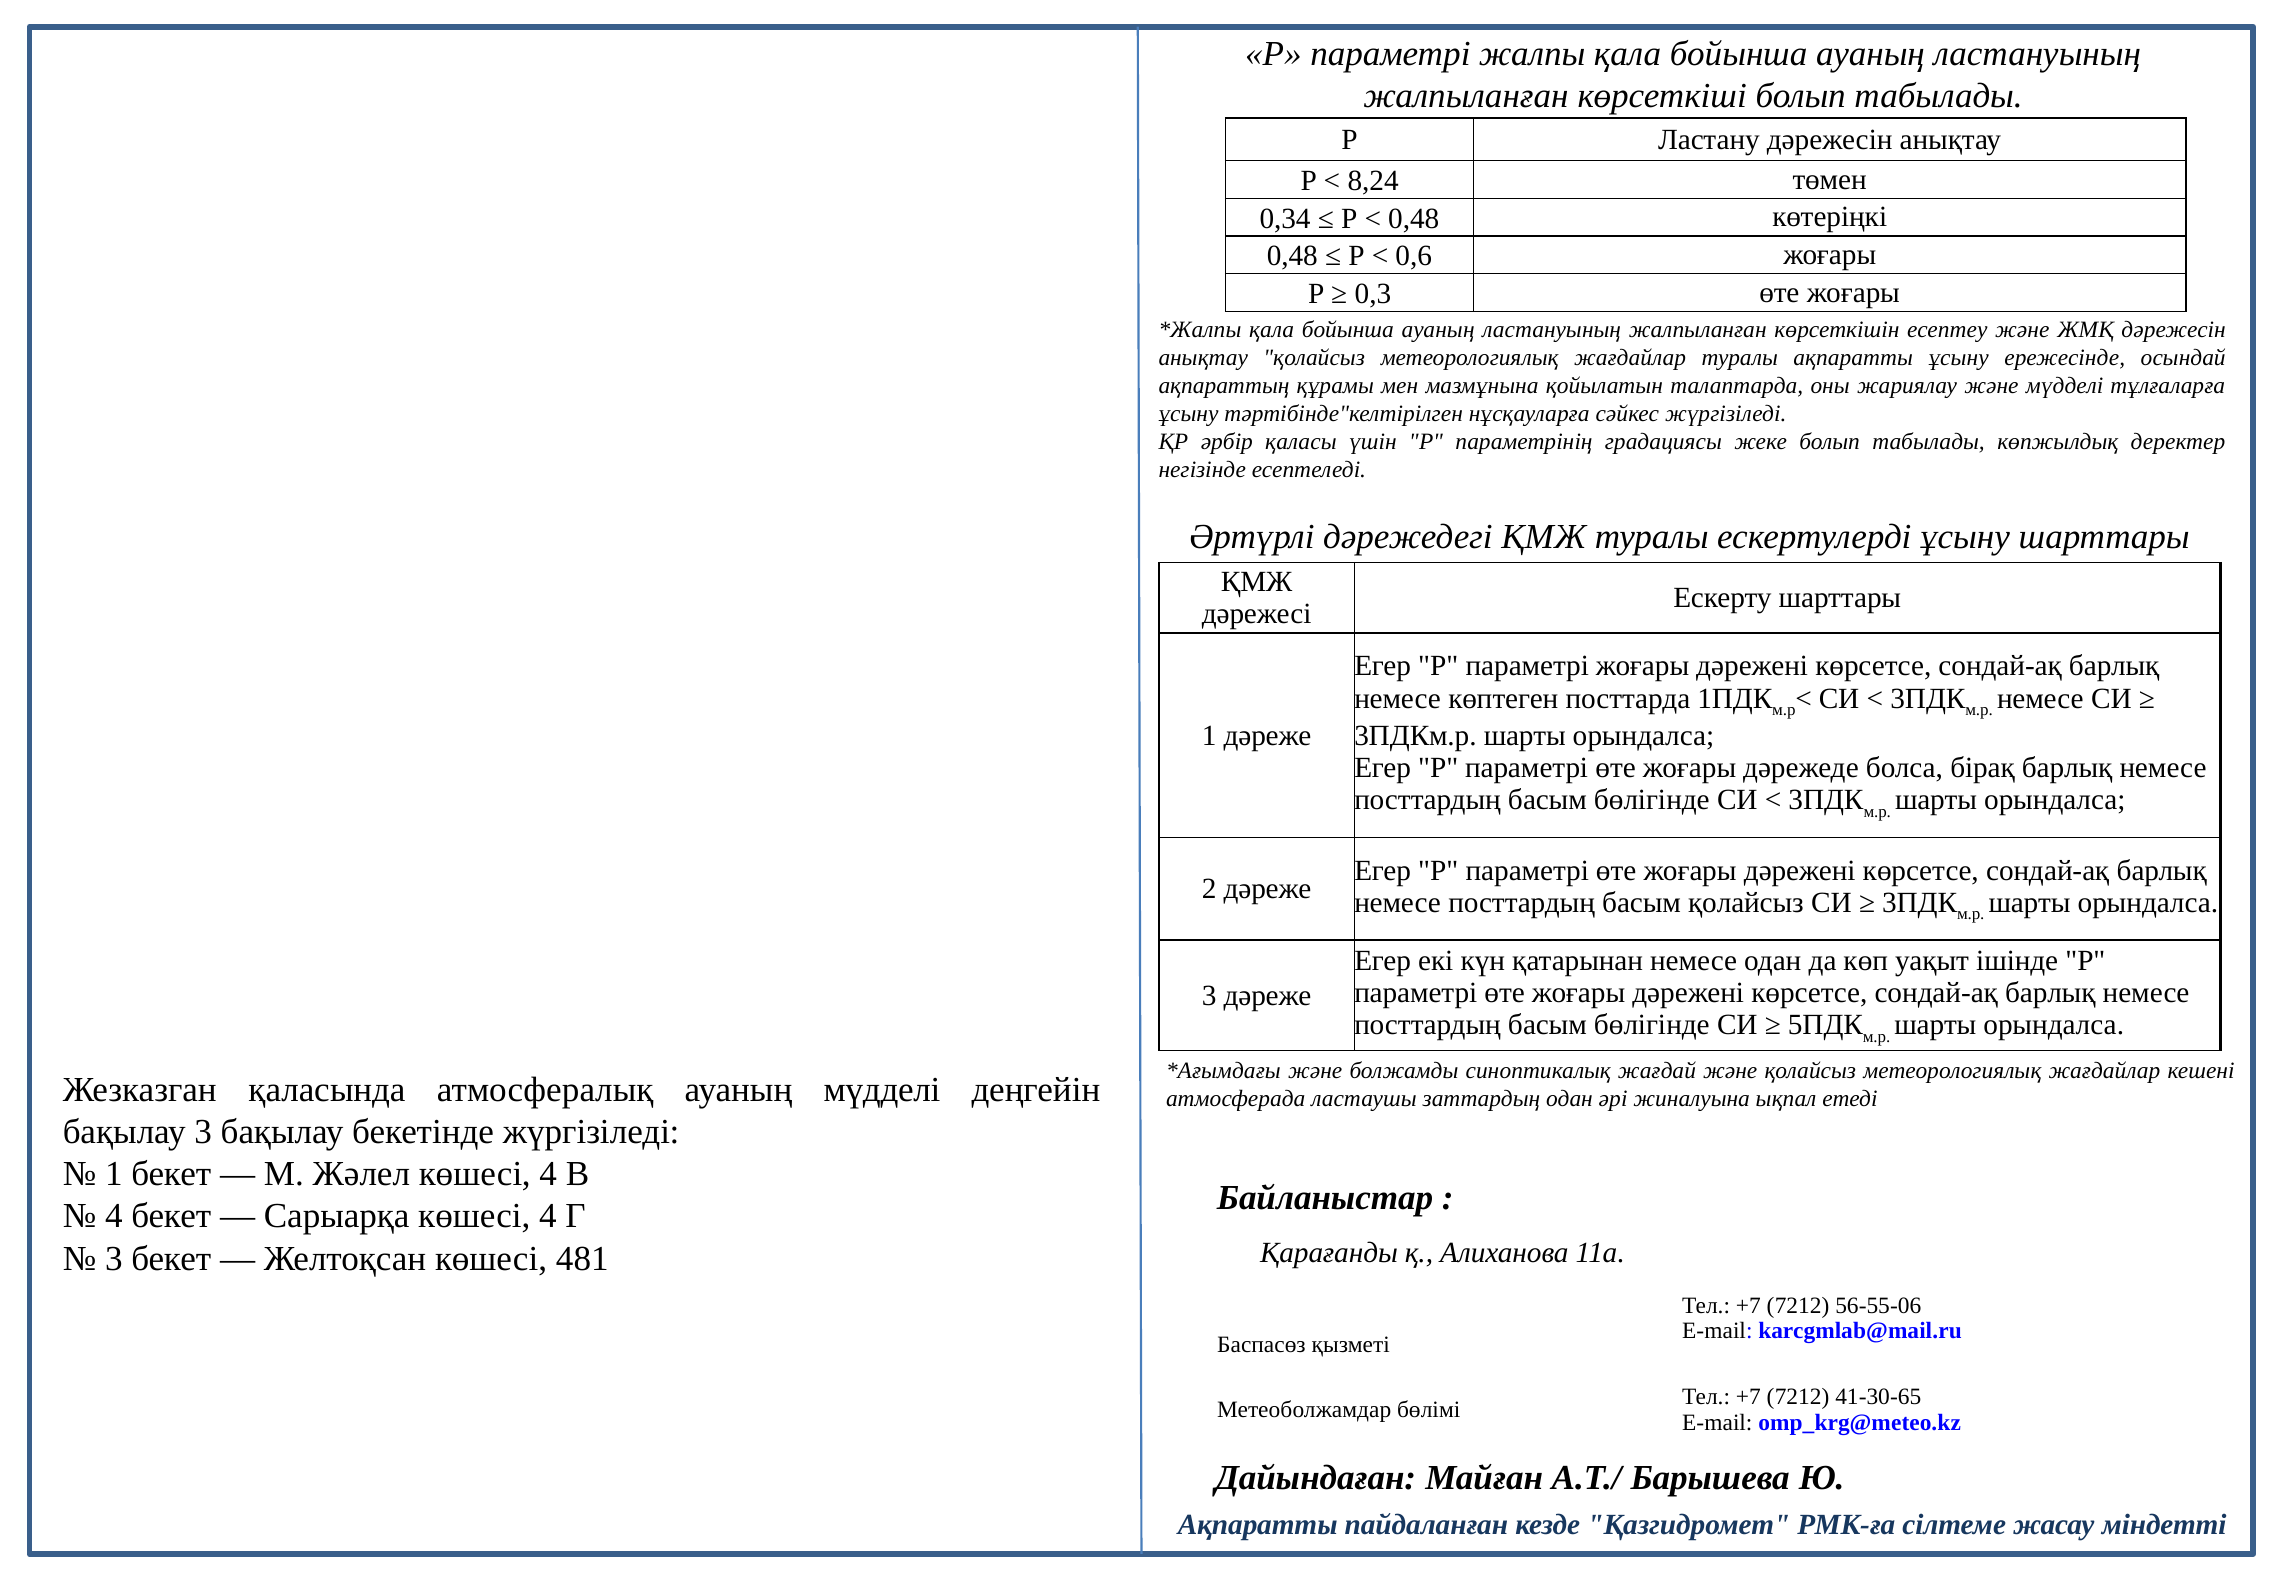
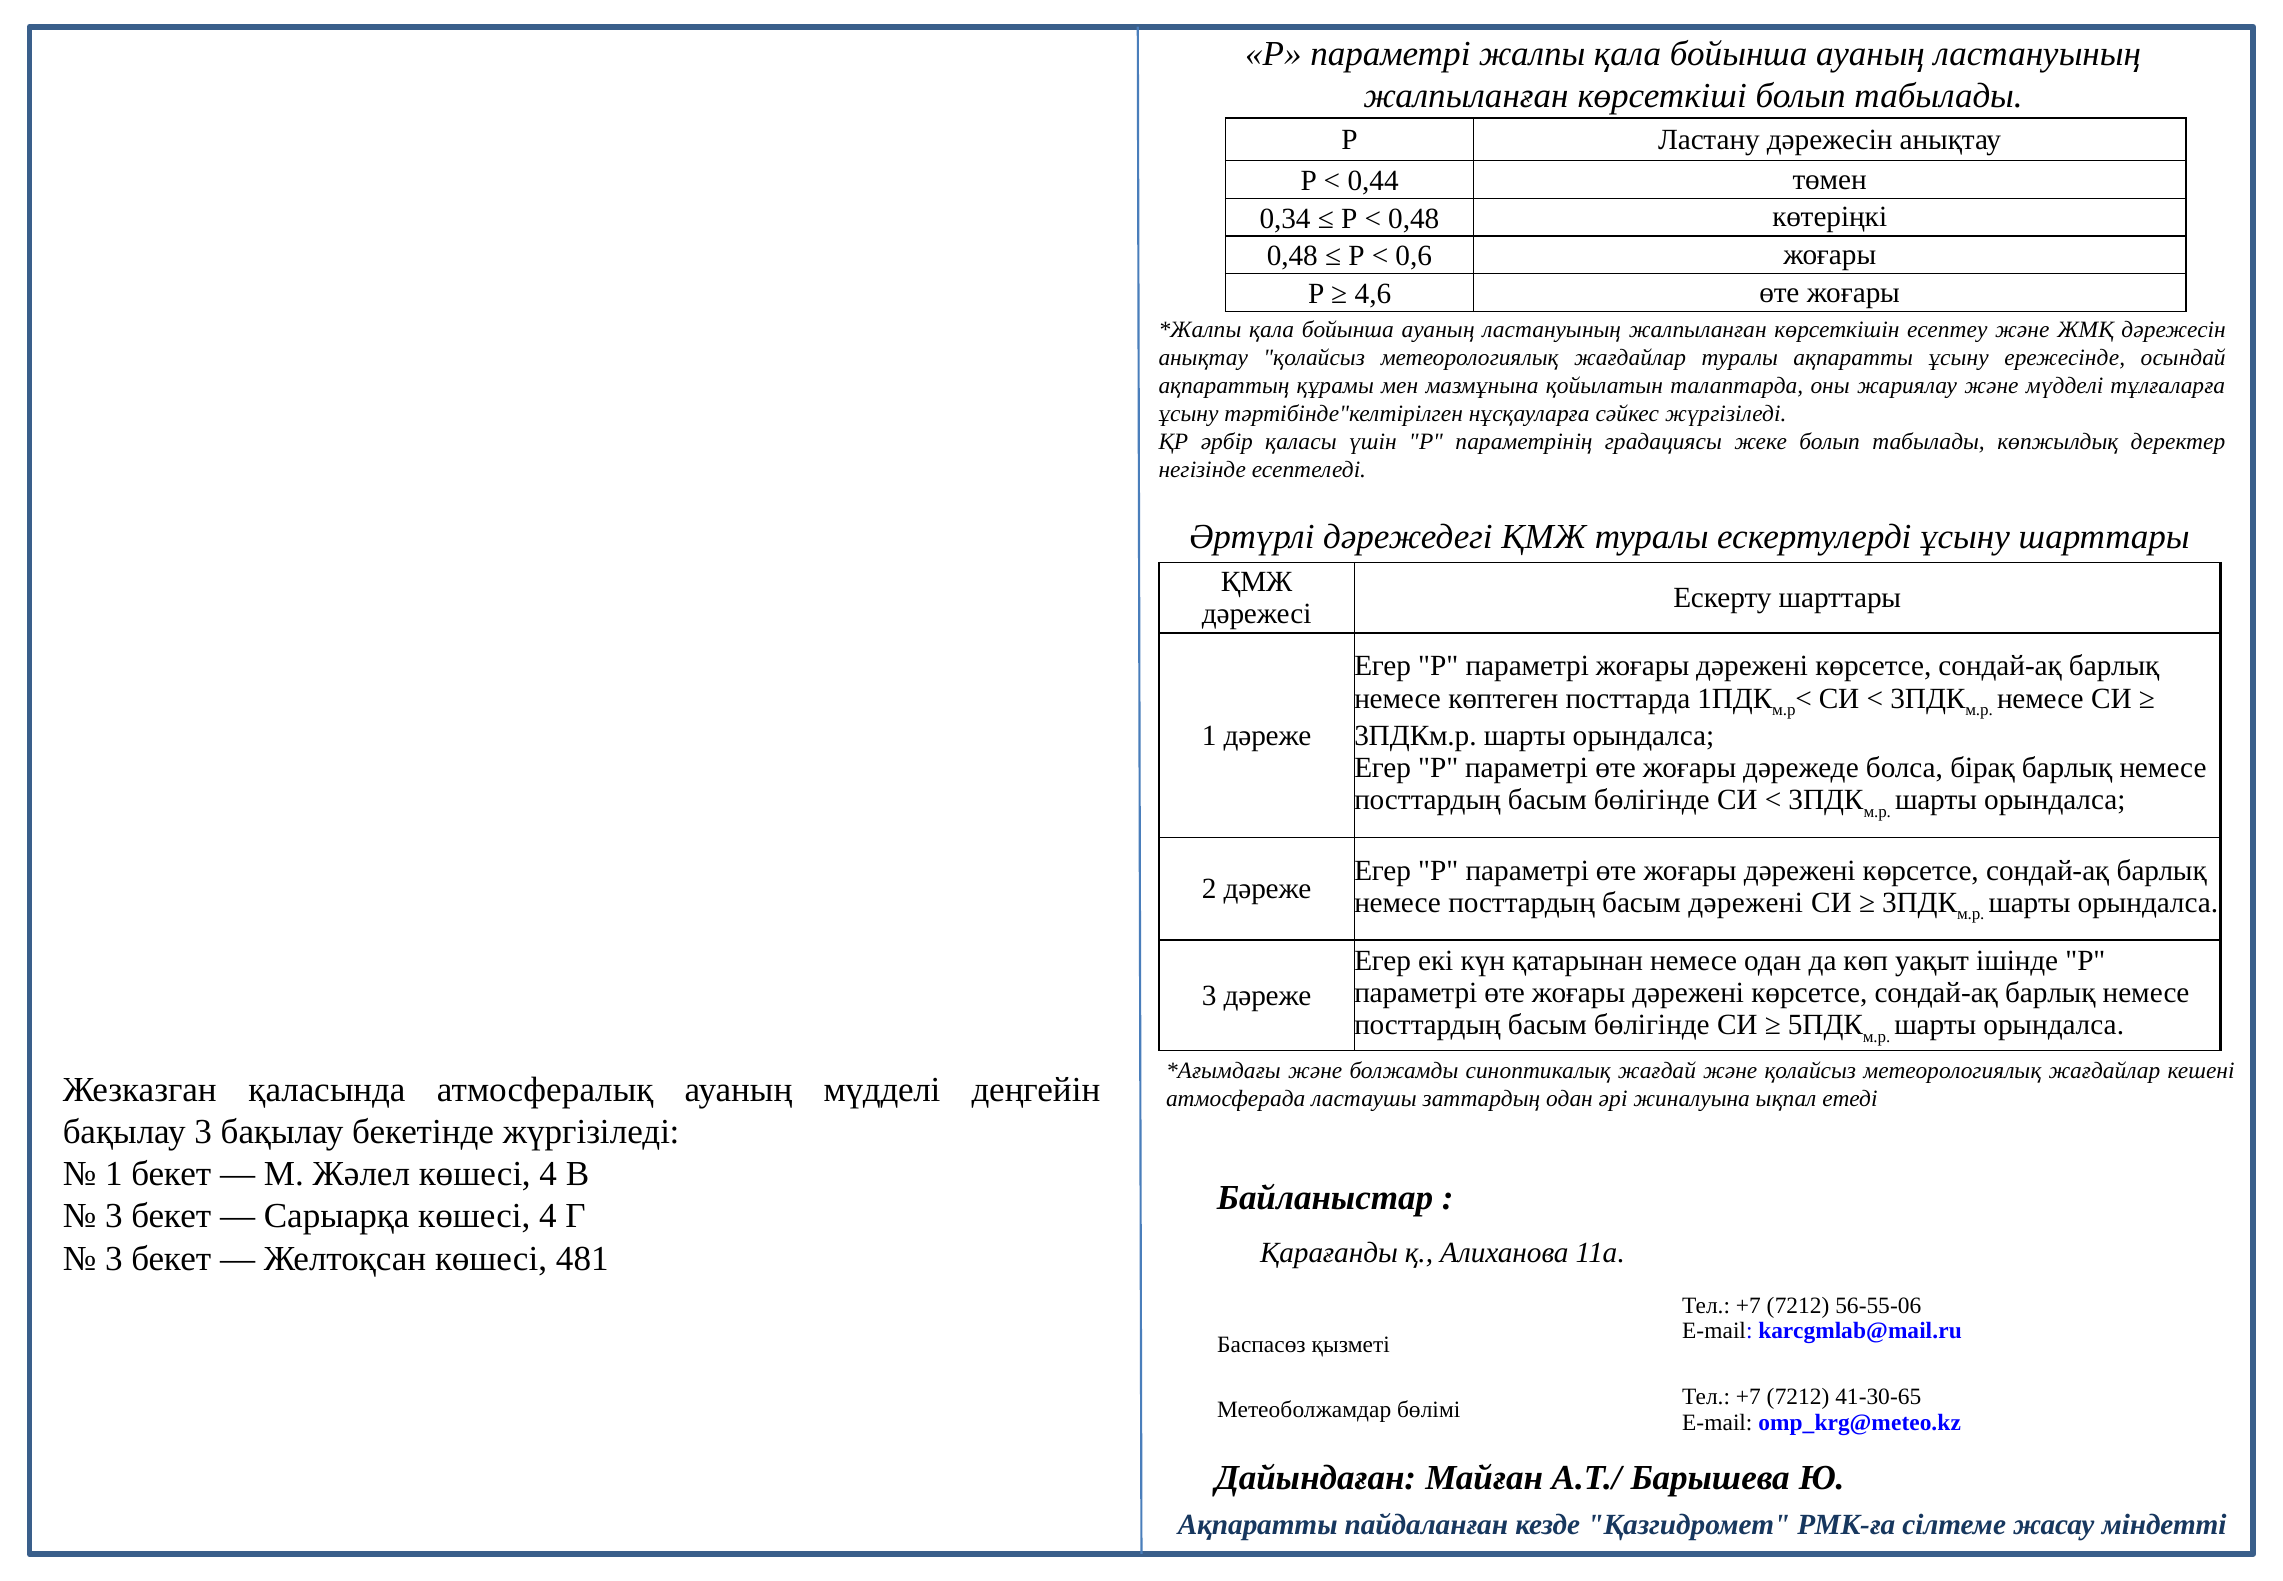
8,24: 8,24 -> 0,44
0,3: 0,3 -> 4,6
басым қолайсыз: қолайсыз -> дәрежені
4 at (114, 1216): 4 -> 3
